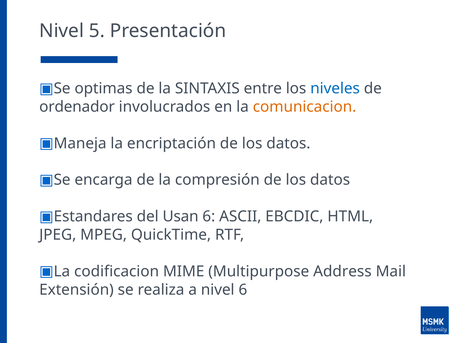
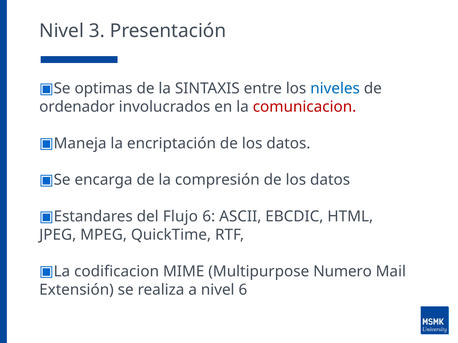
5: 5 -> 3
comunicacion colour: orange -> red
Usan: Usan -> Flujo
Address: Address -> Numero
